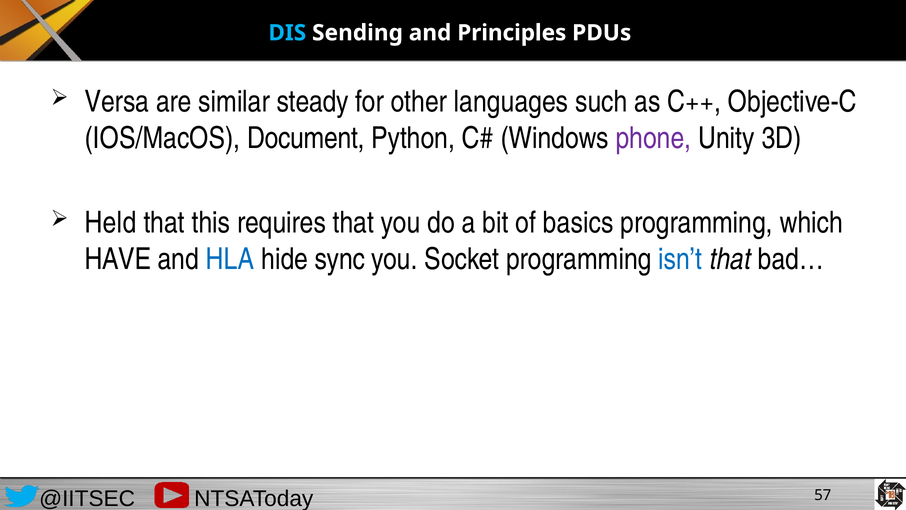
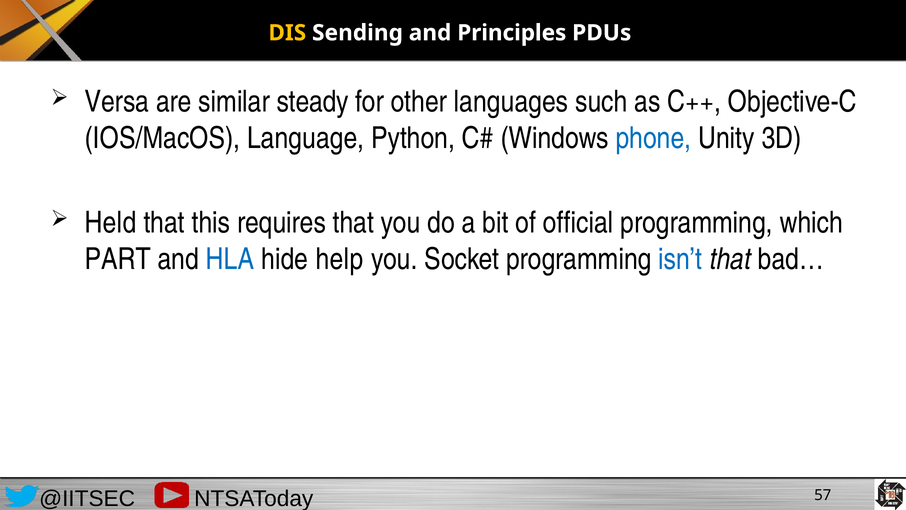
DIS colour: light blue -> yellow
Document: Document -> Language
phone colour: purple -> blue
basics: basics -> official
HAVE: HAVE -> PART
sync: sync -> help
